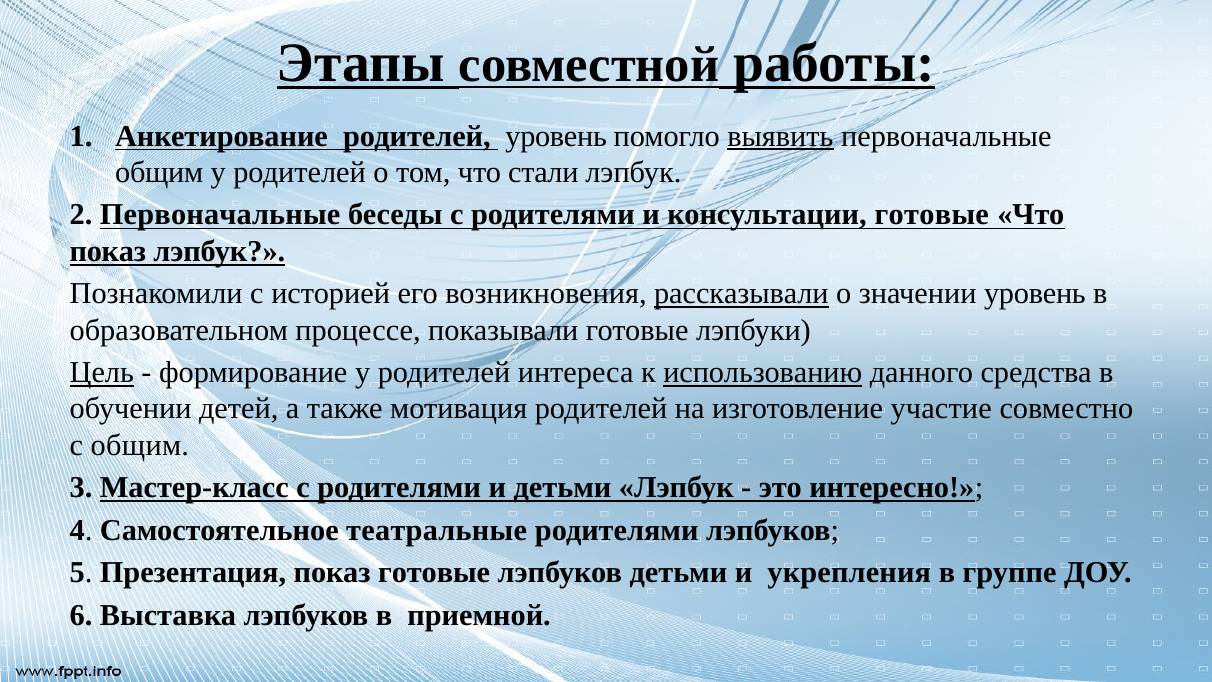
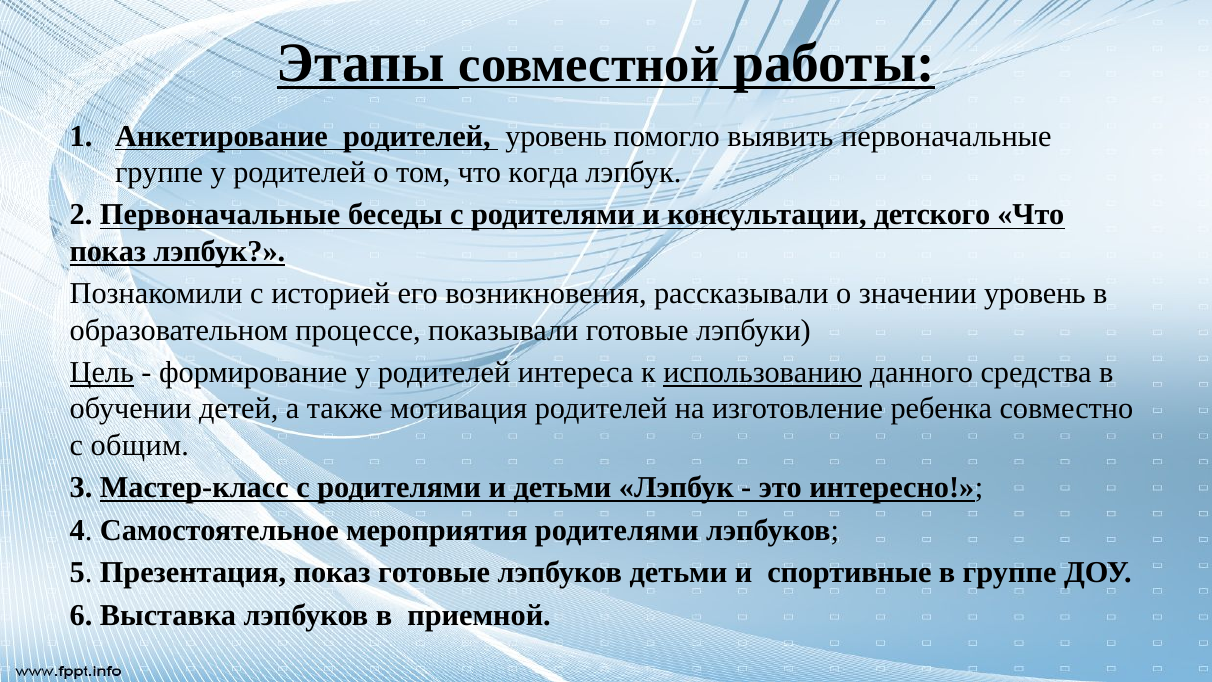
выявить underline: present -> none
общим at (159, 172): общим -> группе
стали: стали -> когда
консультации готовые: готовые -> детского
рассказывали underline: present -> none
участие: участие -> ребенка
театральные: театральные -> мероприятия
укрепления: укрепления -> спортивные
